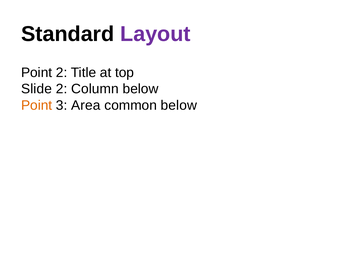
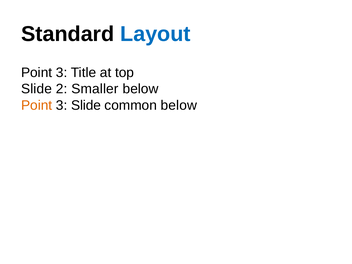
Layout colour: purple -> blue
2 at (62, 72): 2 -> 3
Column: Column -> Smaller
3 Area: Area -> Slide
